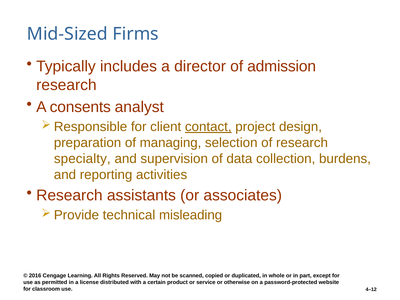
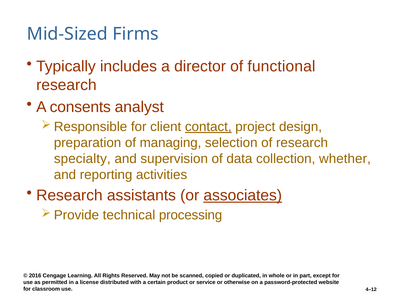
admission: admission -> functional
burdens: burdens -> whether
associates underline: none -> present
misleading: misleading -> processing
